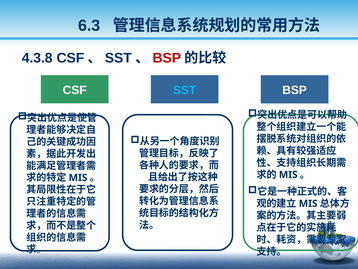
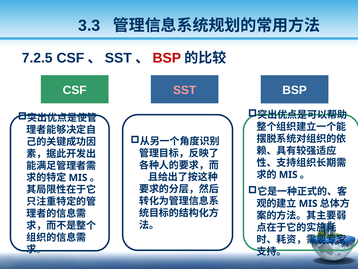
6.3: 6.3 -> 3.3
4.3.8: 4.3.8 -> 7.2.5
SST at (185, 90) colour: light blue -> pink
